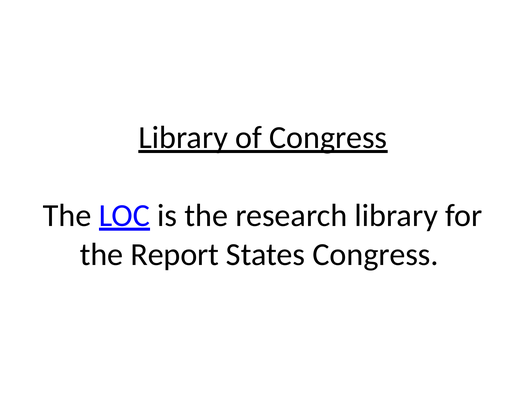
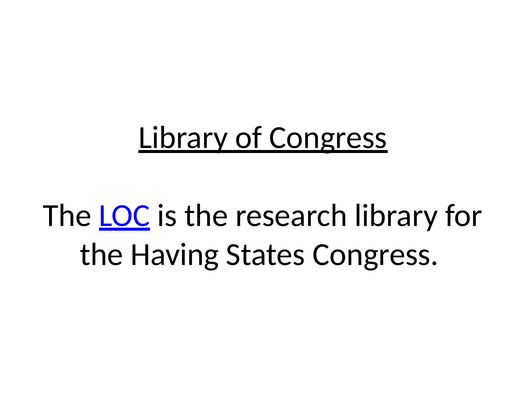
Report: Report -> Having
